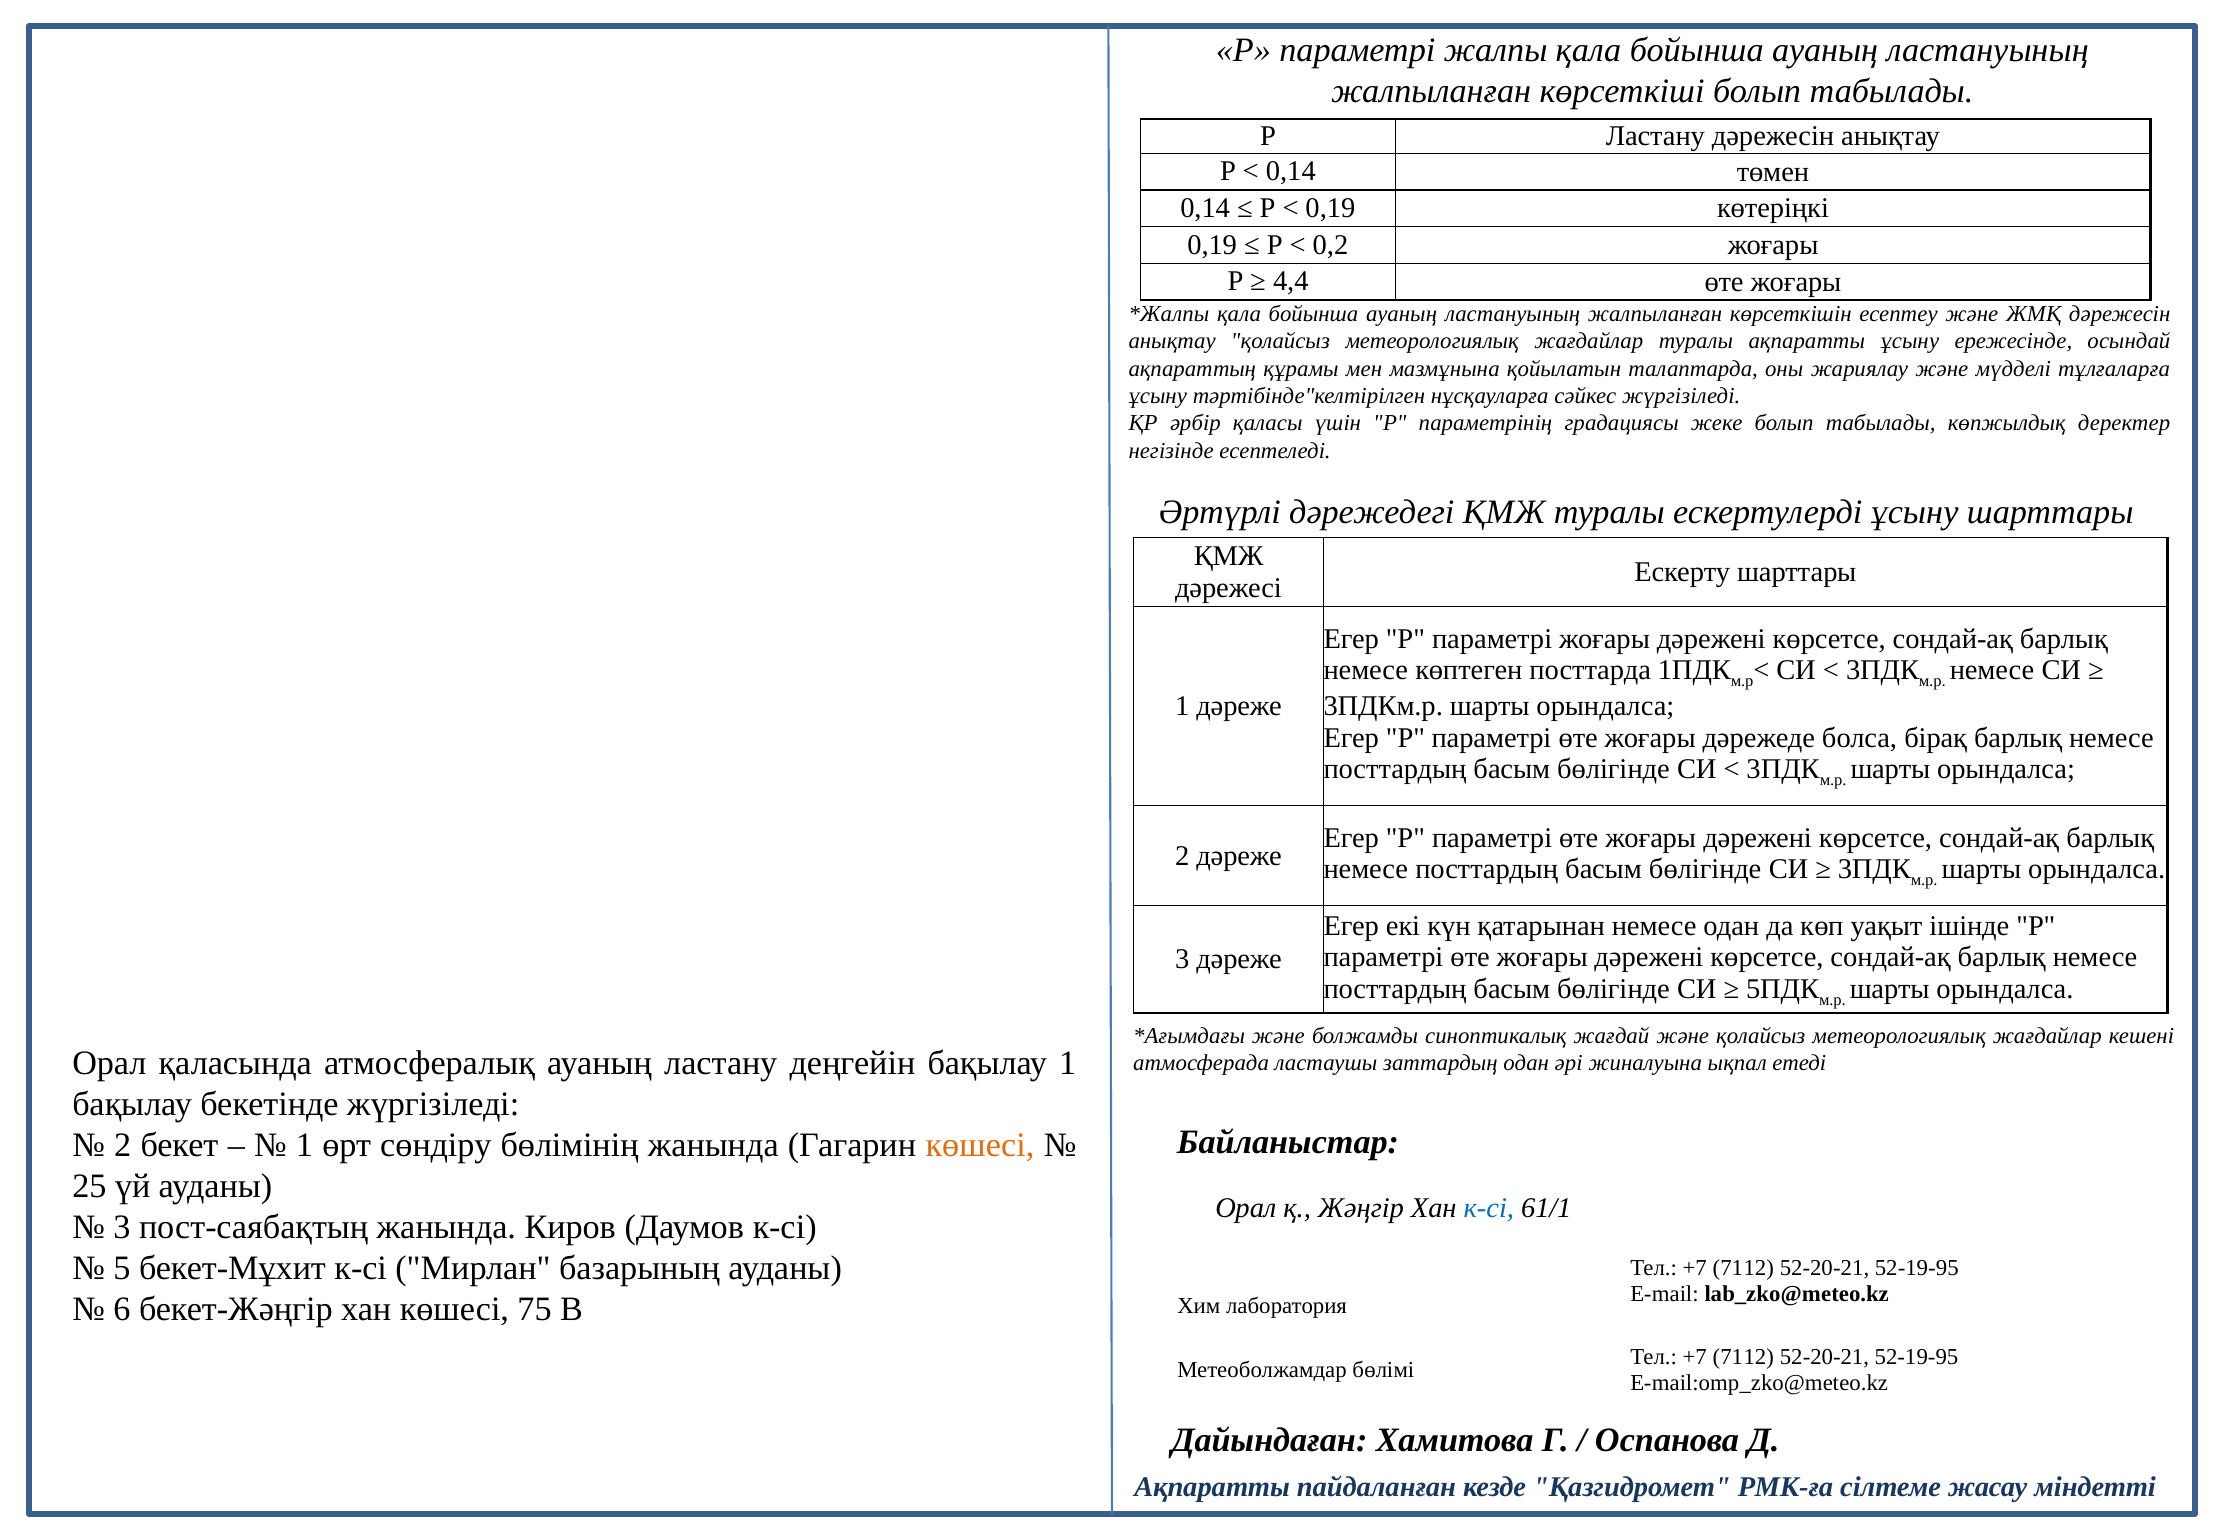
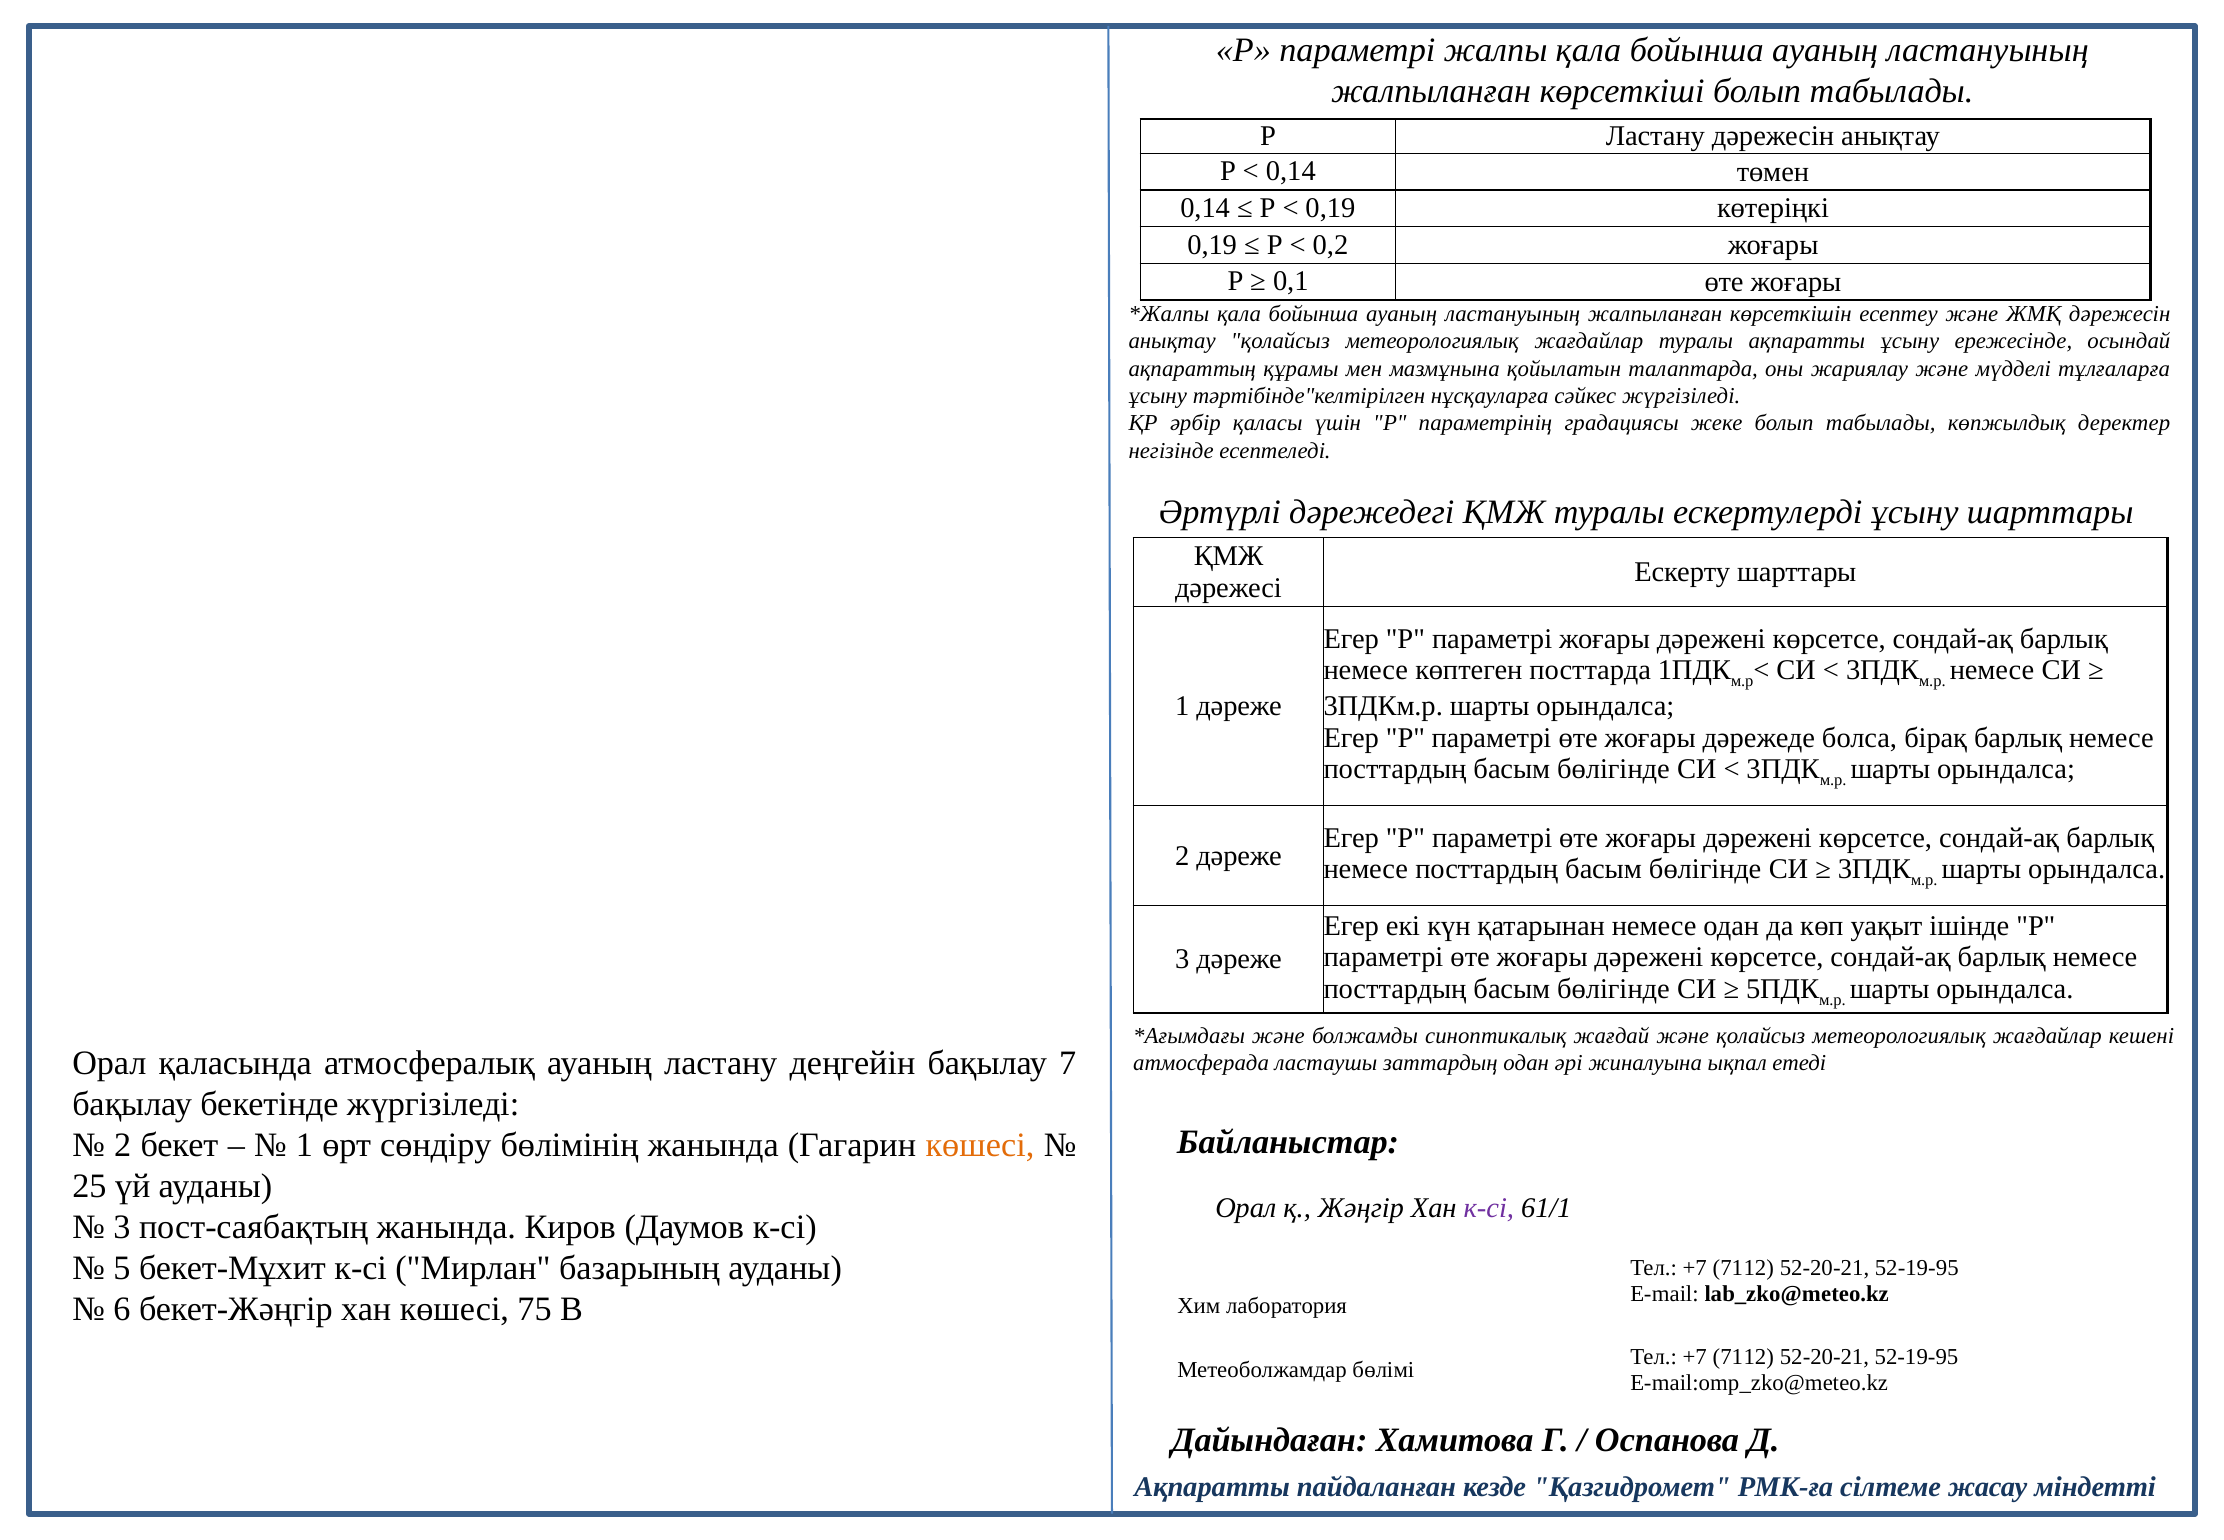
4,4: 4,4 -> 0,1
бақылау 1: 1 -> 7
к-сі at (1489, 1208) colour: blue -> purple
